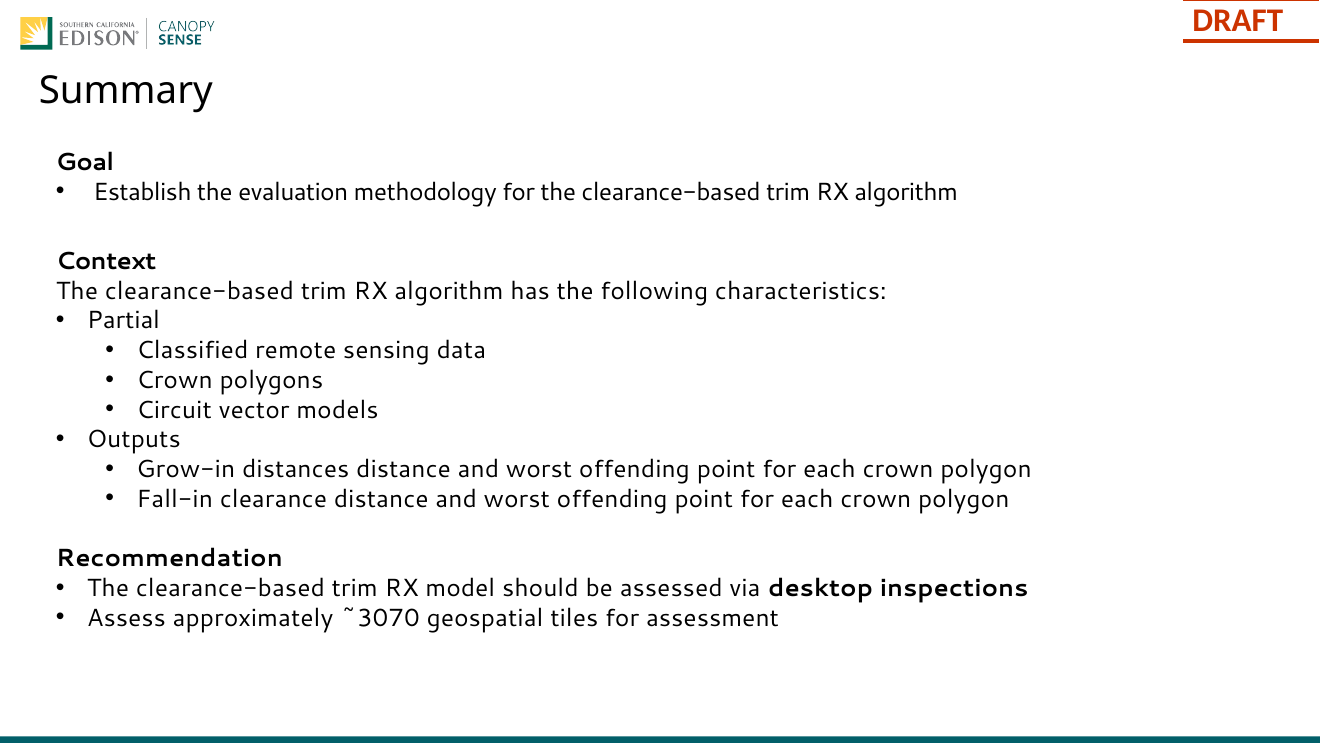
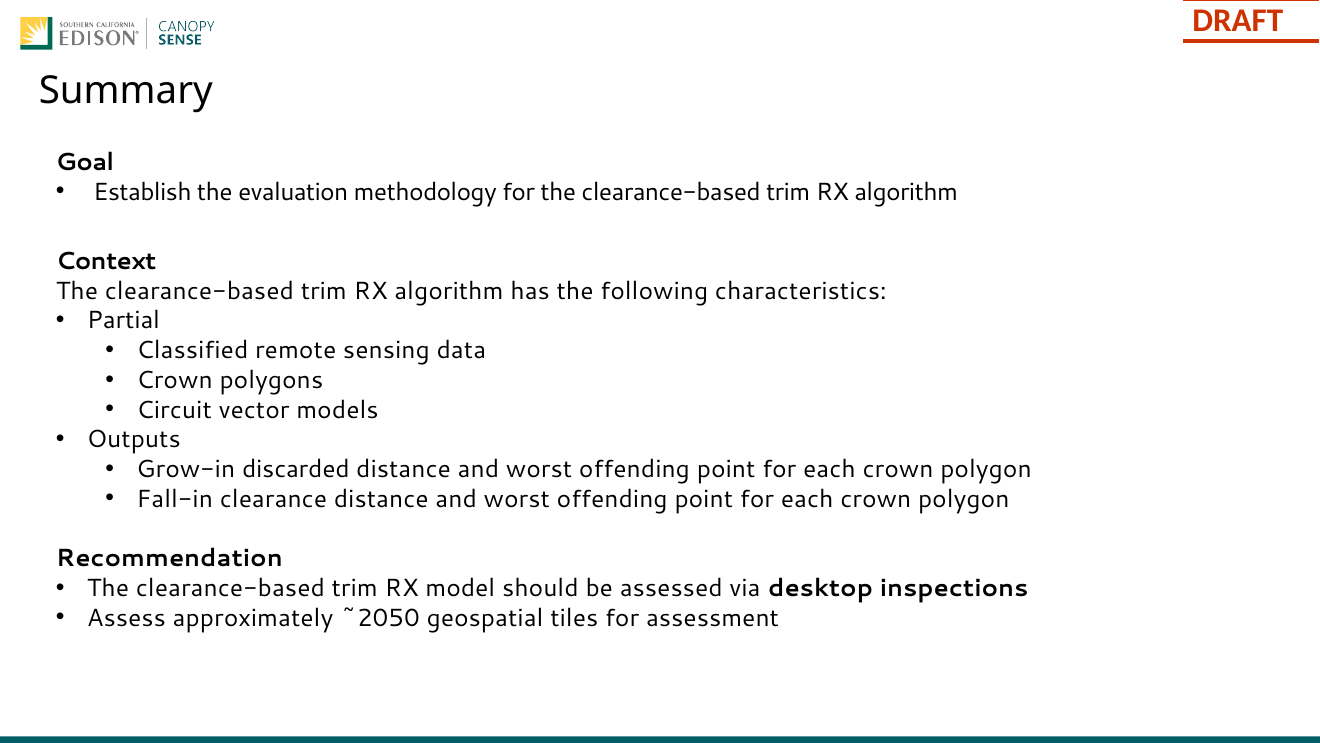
distances: distances -> discarded
~3070: ~3070 -> ~2050
